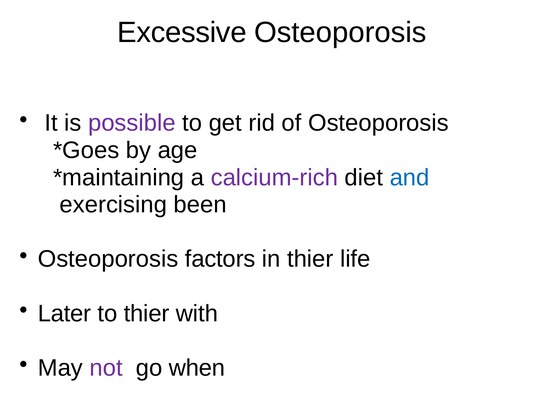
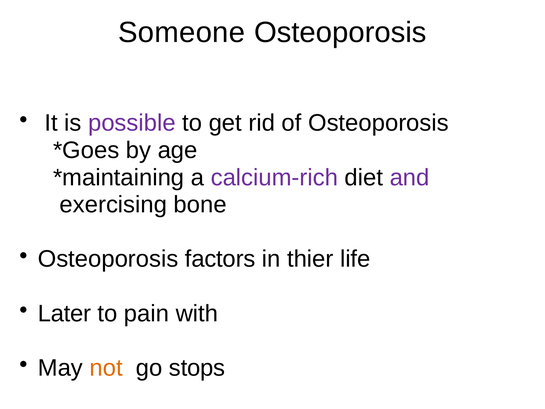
Excessive: Excessive -> Someone
and colour: blue -> purple
been: been -> bone
to thier: thier -> pain
not colour: purple -> orange
when: when -> stops
